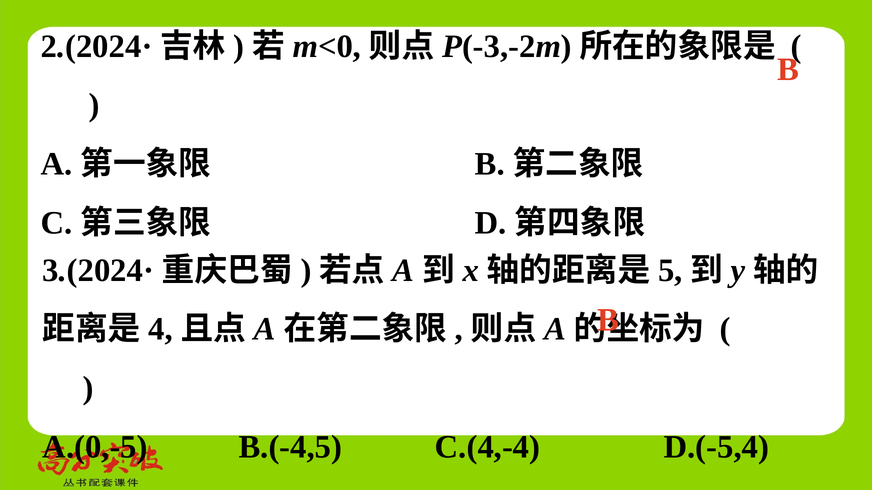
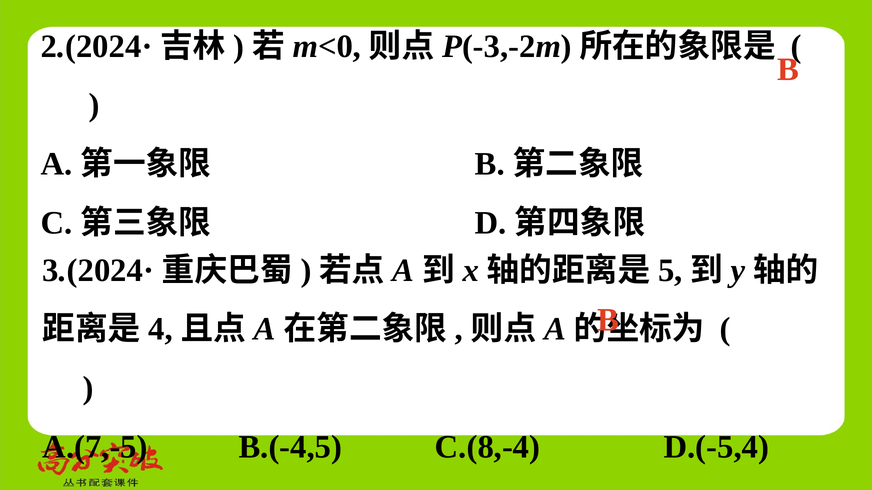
A.(0,-5: A.(0,-5 -> A.(7,-5
C.(4,-4: C.(4,-4 -> C.(8,-4
